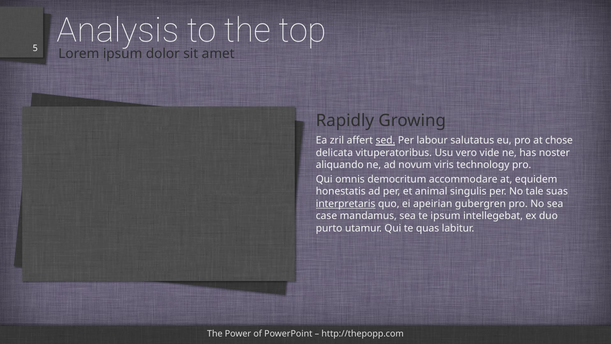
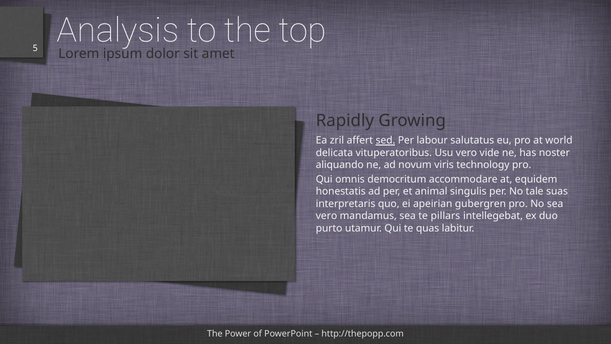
chose: chose -> world
interpretaris underline: present -> none
case at (326, 216): case -> vero
te ipsum: ipsum -> pillars
